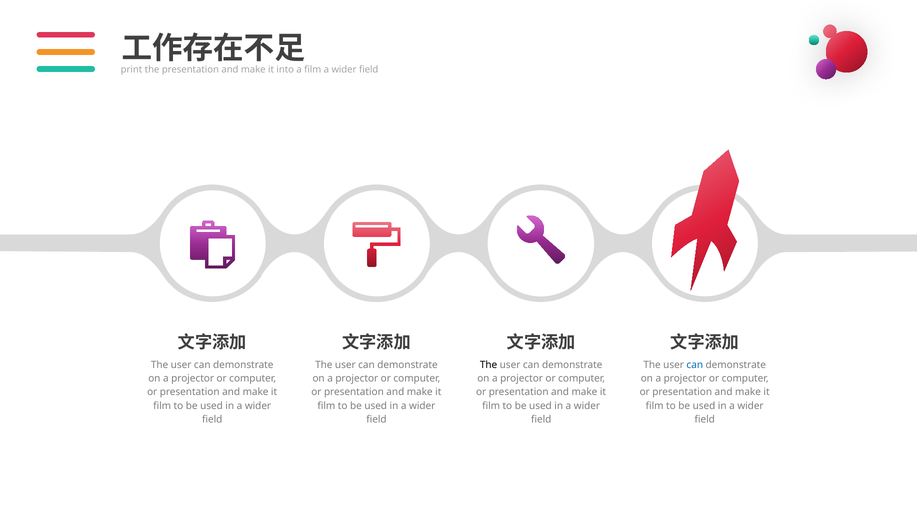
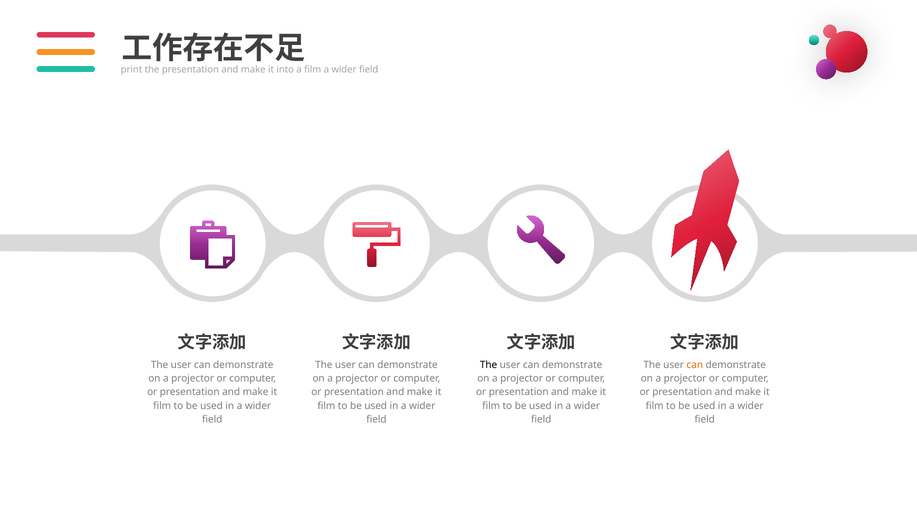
can at (695, 365) colour: blue -> orange
